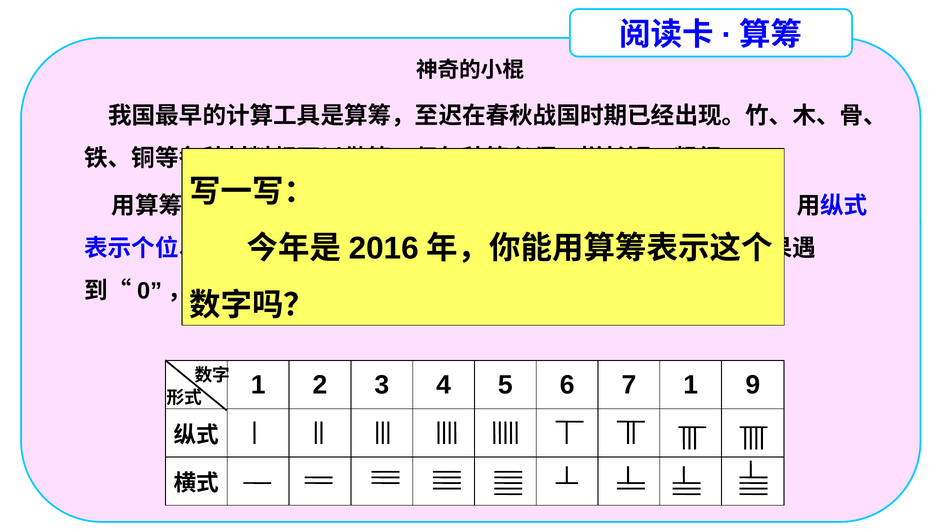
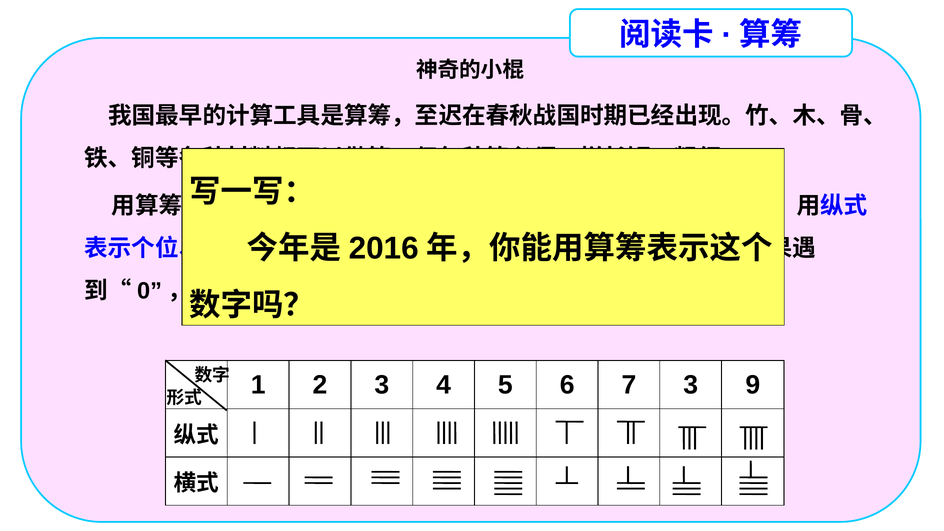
7 1: 1 -> 3
